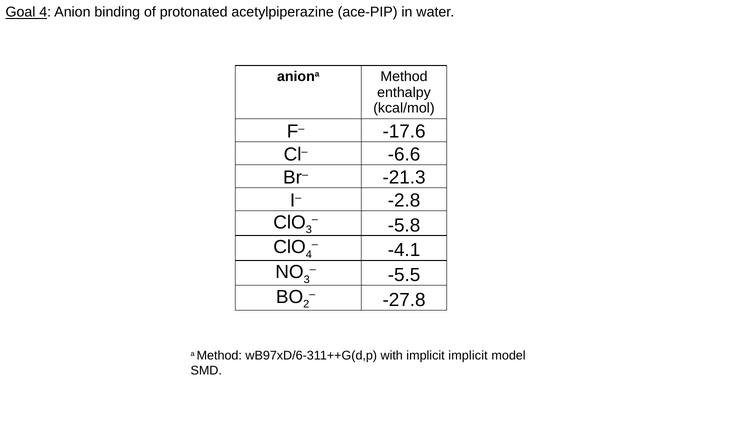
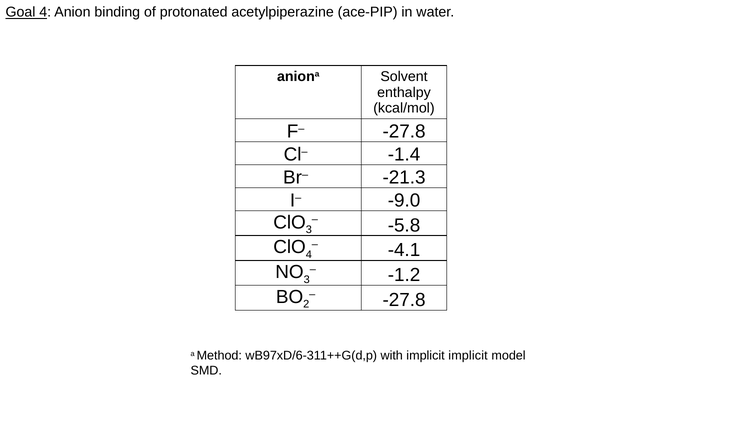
aniona Method: Method -> Solvent
F– -17.6: -17.6 -> -27.8
-6.6: -6.6 -> -1.4
-2.8: -2.8 -> -9.0
-5.5: -5.5 -> -1.2
